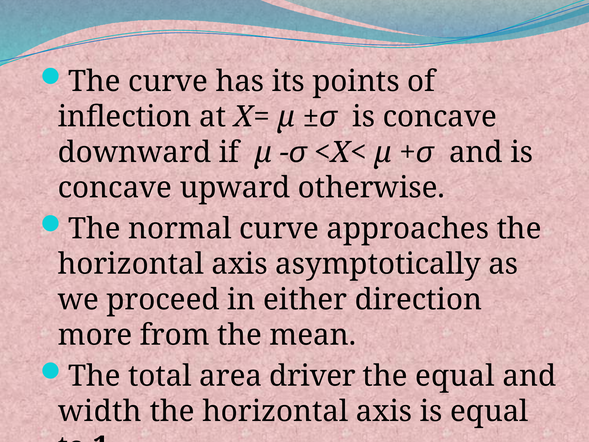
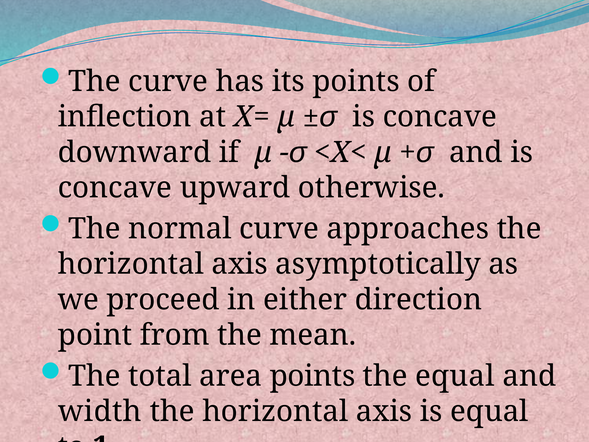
more: more -> point
area driver: driver -> points
